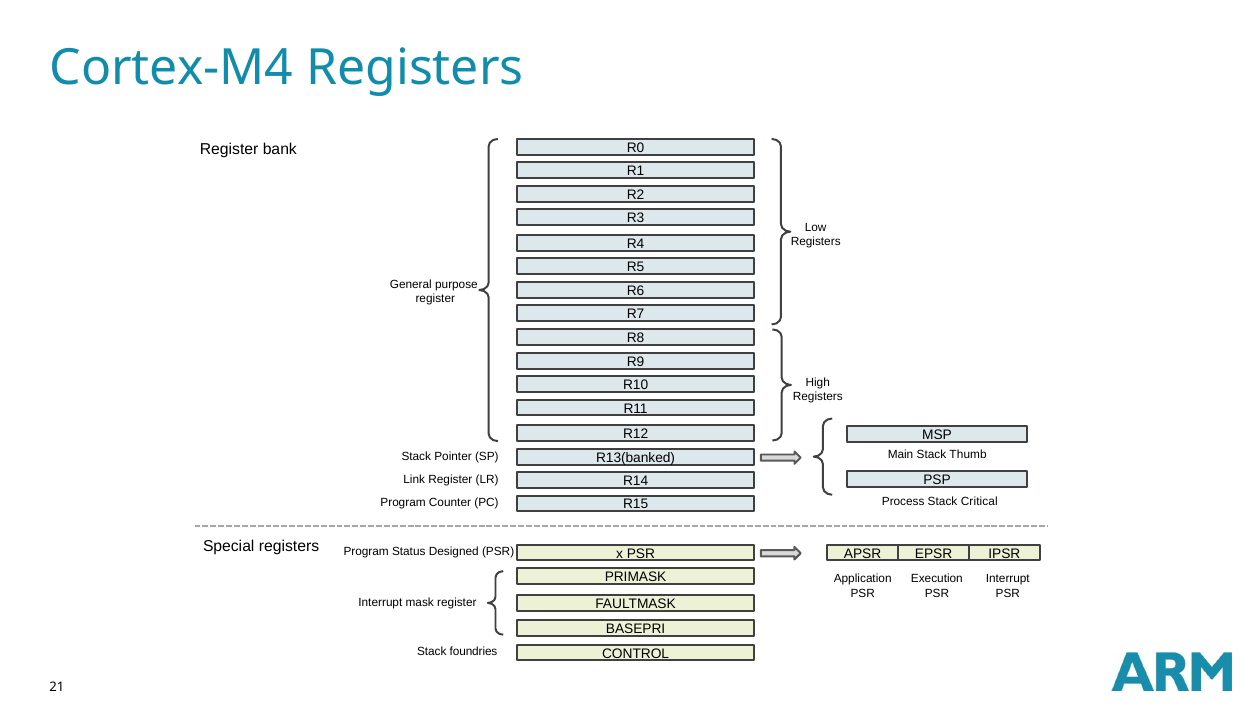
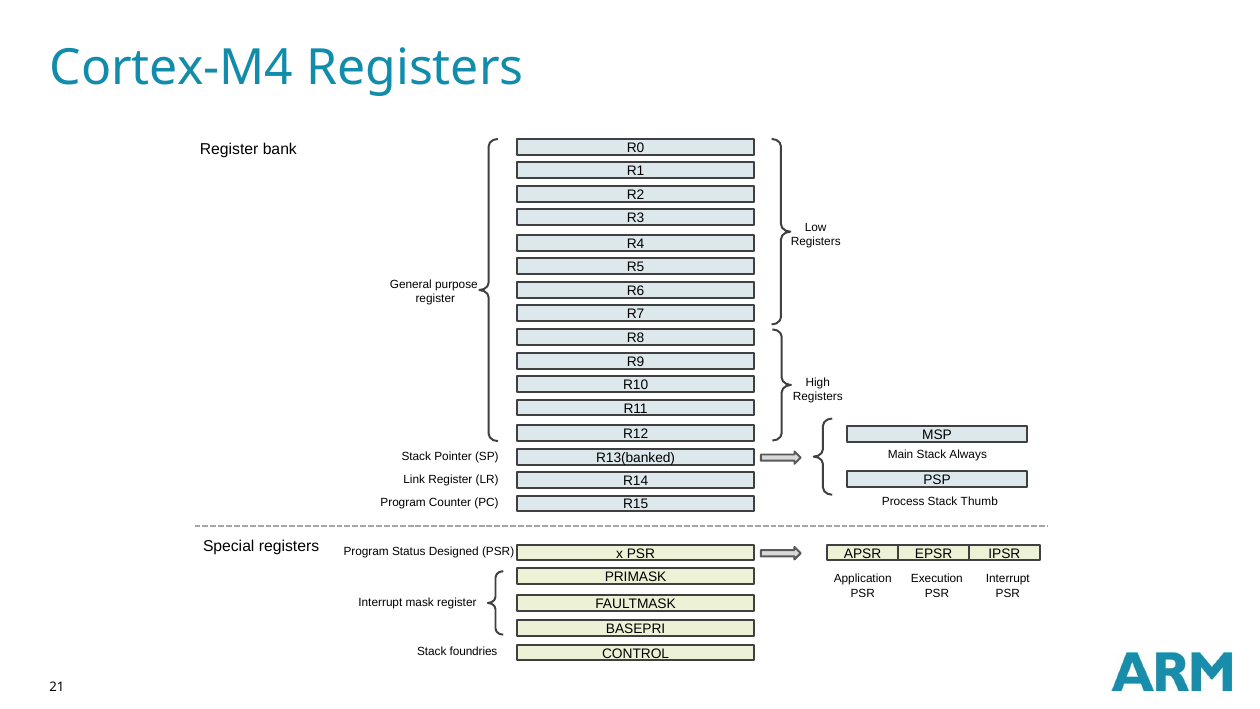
Thumb: Thumb -> Always
Critical: Critical -> Thumb
